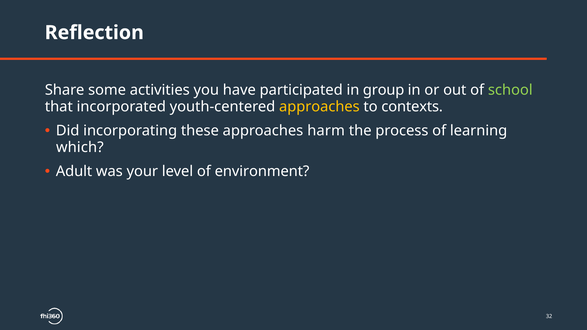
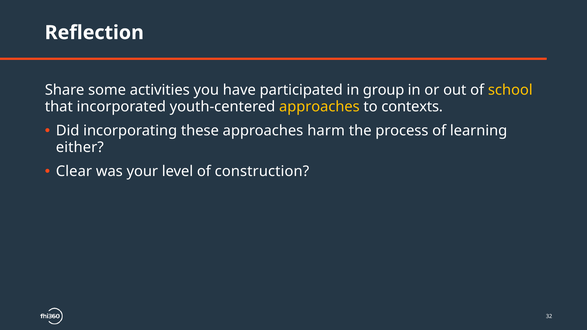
school colour: light green -> yellow
which: which -> either
Adult: Adult -> Clear
environment: environment -> construction
